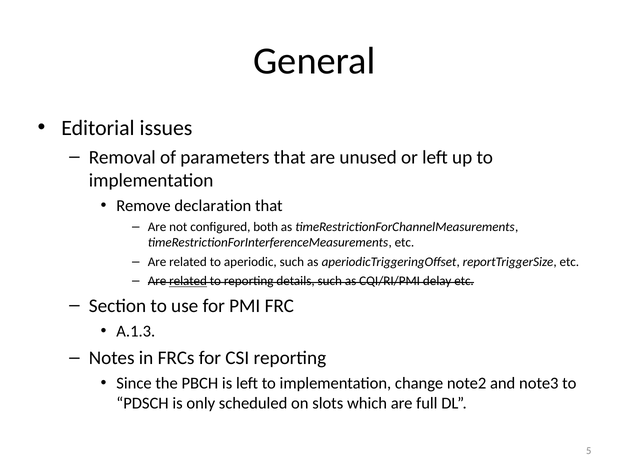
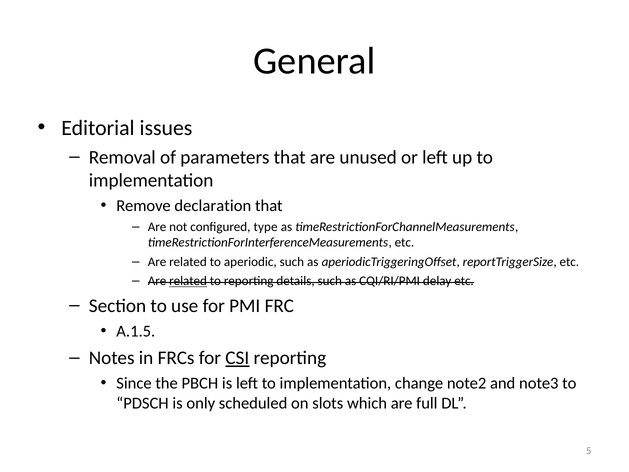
both: both -> type
A.1.3: A.1.3 -> A.1.5
CSI underline: none -> present
